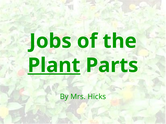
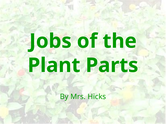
Plant underline: present -> none
